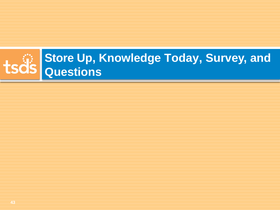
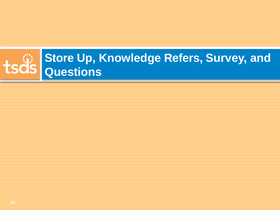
Today: Today -> Refers
